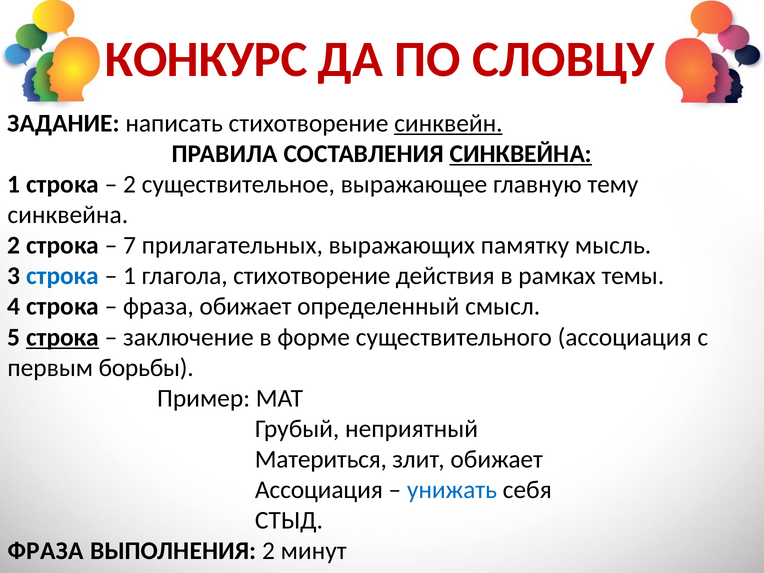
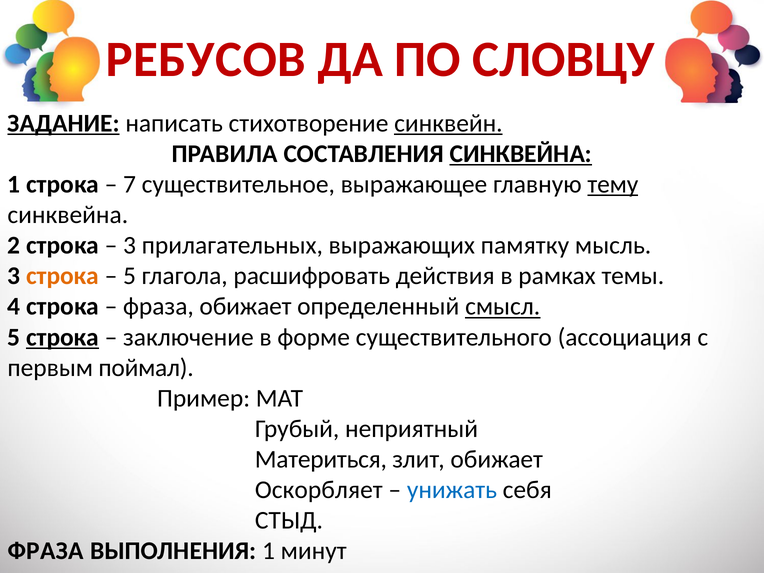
КОНКУРС: КОНКУРС -> РЕБУСОВ
ЗАДАНИЕ underline: none -> present
2 at (129, 184): 2 -> 7
тему underline: none -> present
7 at (129, 245): 7 -> 3
строка at (62, 276) colour: blue -> orange
1 at (129, 276): 1 -> 5
глагола стихотворение: стихотворение -> расшифровать
смысл underline: none -> present
борьбы: борьбы -> поймал
Ассоциация at (319, 490): Ассоциация -> Оскорбляет
ВЫПОЛНЕНИЯ 2: 2 -> 1
